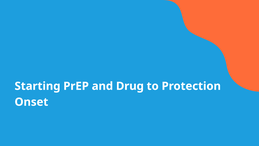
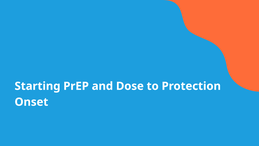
Drug: Drug -> Dose
